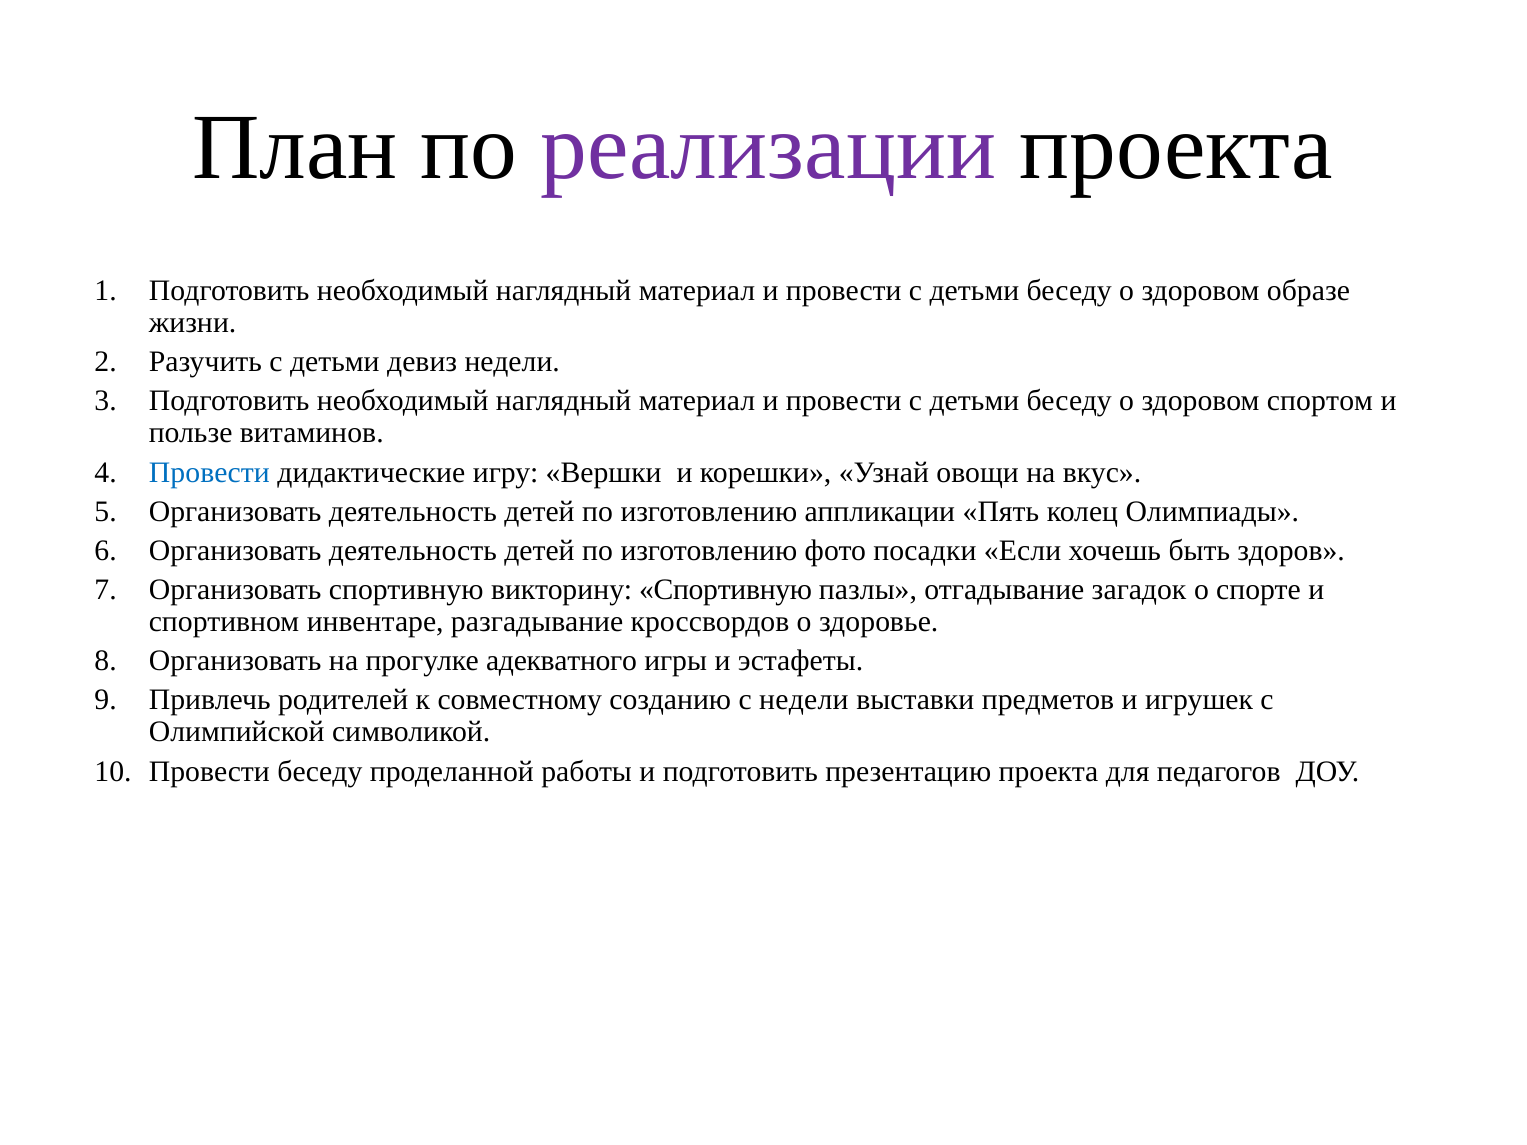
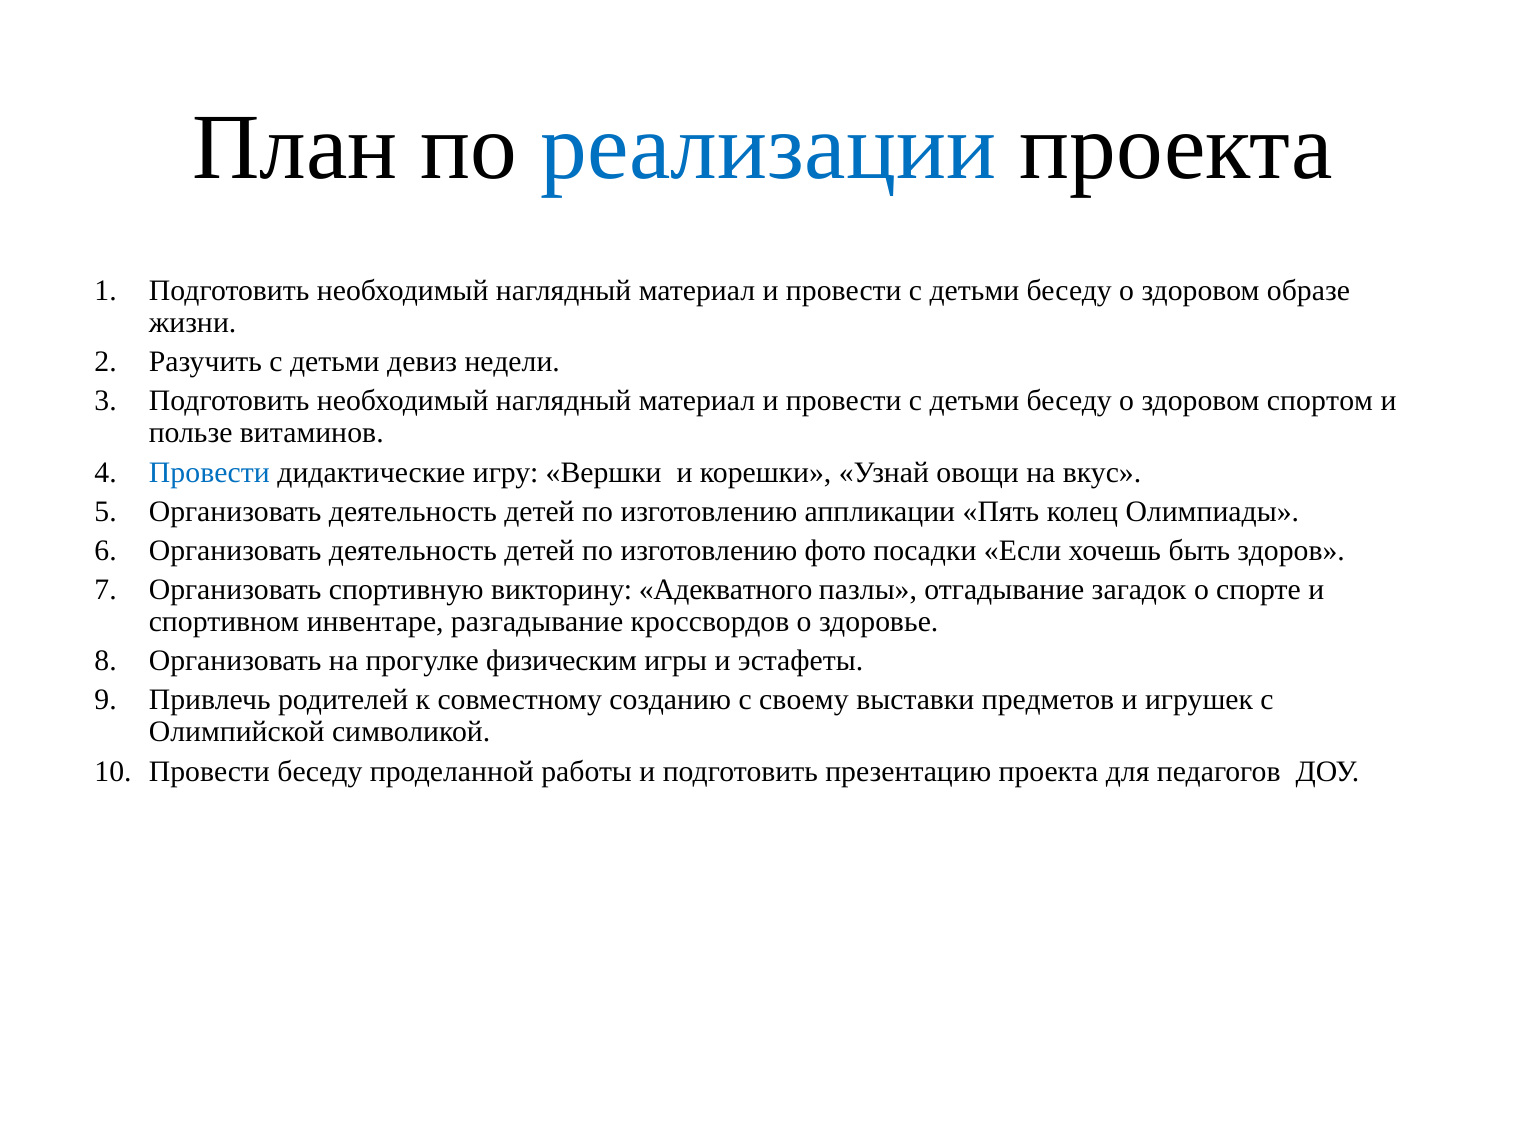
реализации colour: purple -> blue
викторину Спортивную: Спортивную -> Адекватного
адекватного: адекватного -> физическим
с недели: недели -> своему
